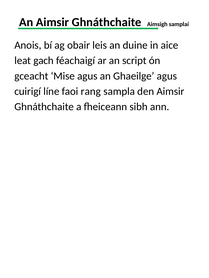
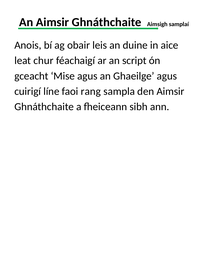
gach: gach -> chur
